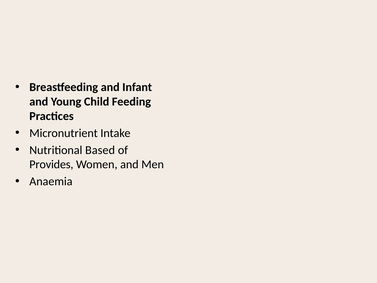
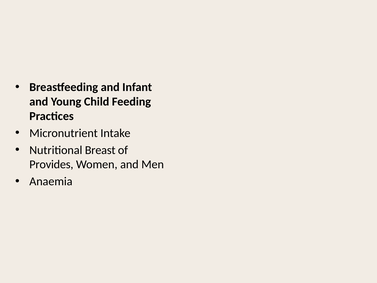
Based: Based -> Breast
